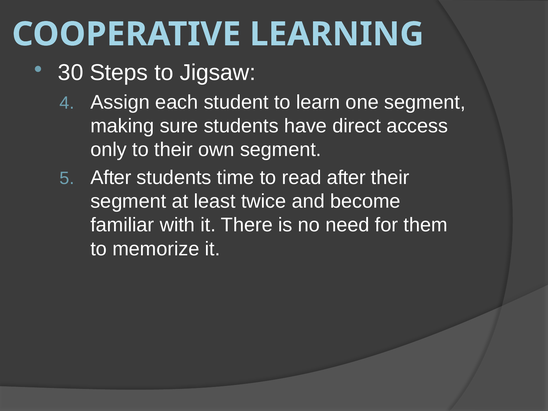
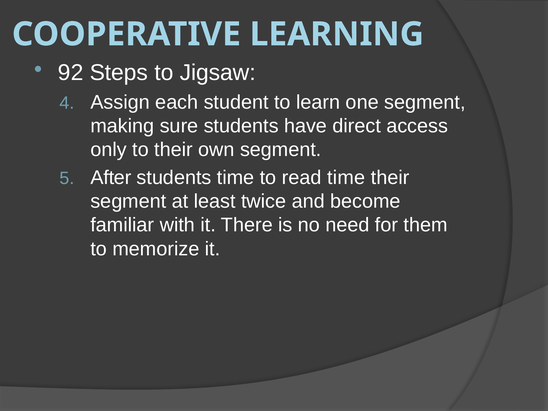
30: 30 -> 92
read after: after -> time
